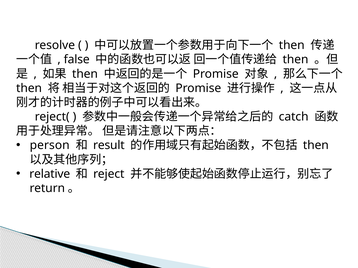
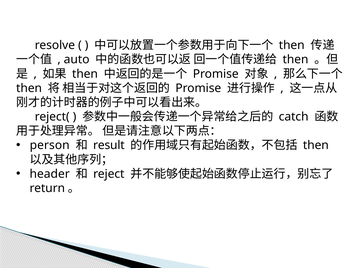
false: false -> auto
relative: relative -> header
